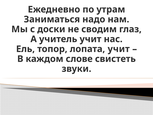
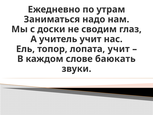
свистеть: свистеть -> баюкать
